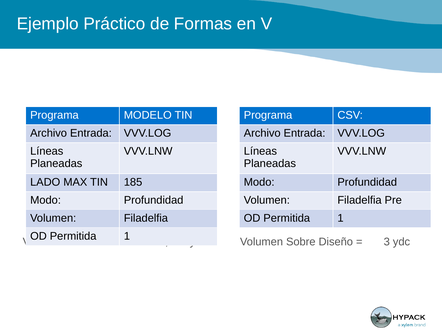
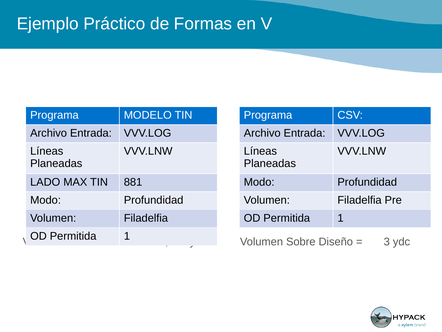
185: 185 -> 881
